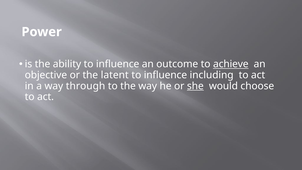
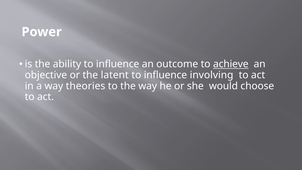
including: including -> involving
through: through -> theories
she underline: present -> none
